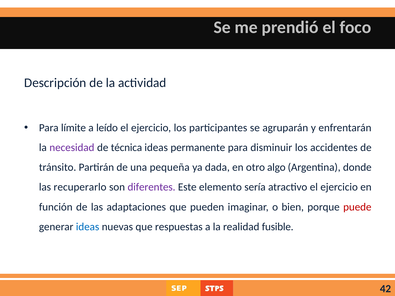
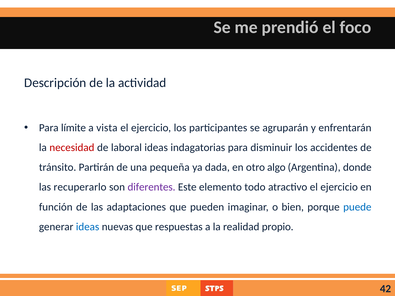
leído: leído -> vista
necesidad colour: purple -> red
técnica: técnica -> laboral
permanente: permanente -> indagatorias
sería: sería -> todo
puede colour: red -> blue
fusible: fusible -> propio
